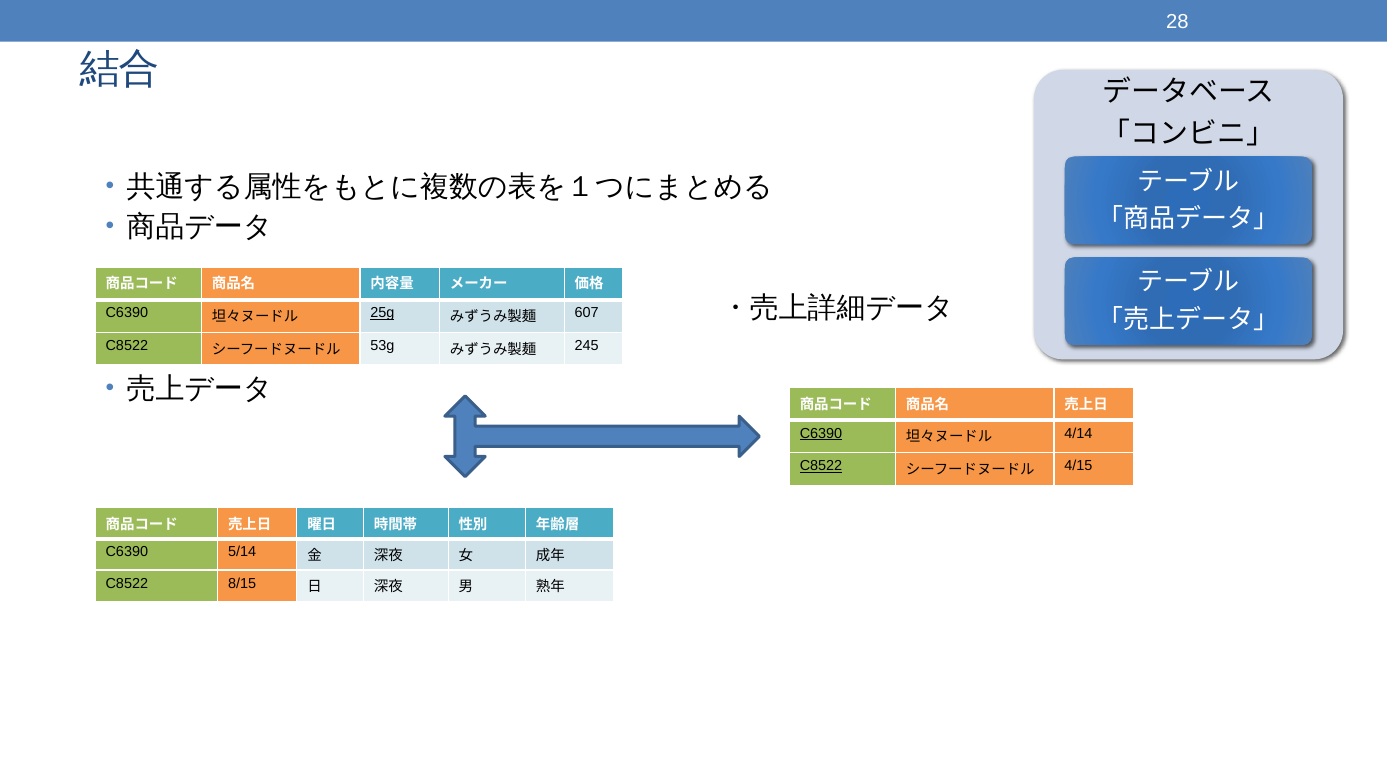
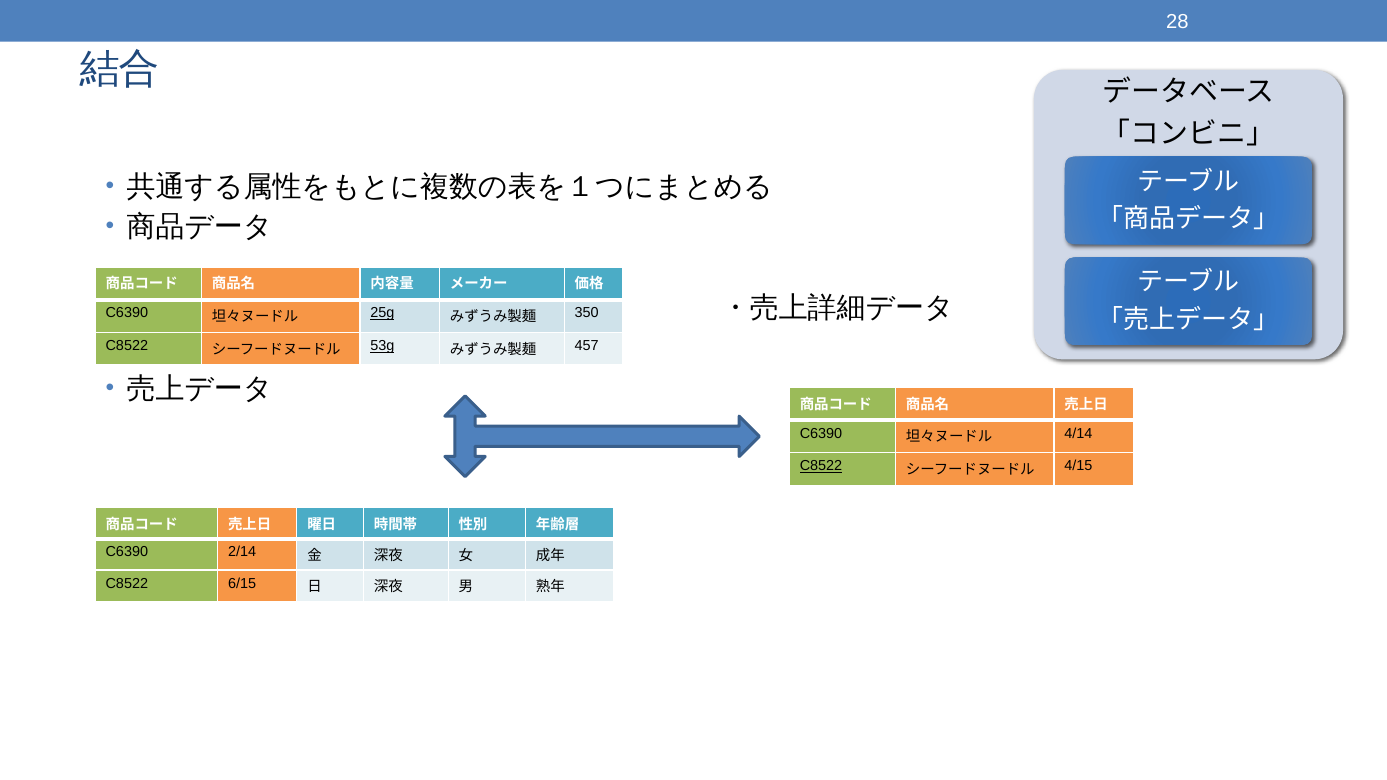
607: 607 -> 350
53g underline: none -> present
245: 245 -> 457
C6390 at (821, 434) underline: present -> none
5/14: 5/14 -> 2/14
8/15: 8/15 -> 6/15
